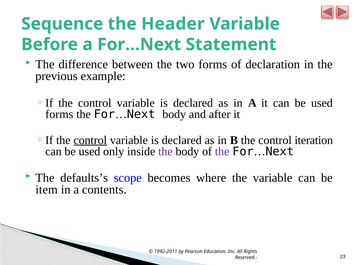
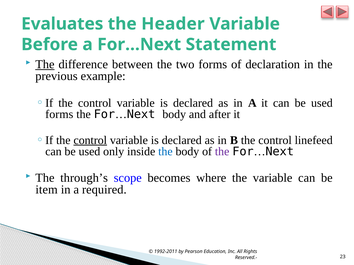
Sequence: Sequence -> Evaluates
The at (45, 64) underline: none -> present
iteration: iteration -> linefeed
the at (165, 152) colour: purple -> blue
defaults’s: defaults’s -> through’s
contents: contents -> required
